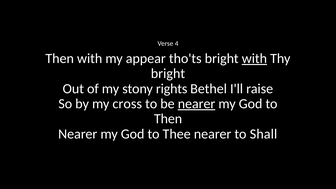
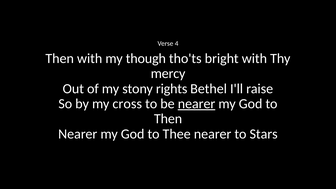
appear: appear -> though
with at (254, 58) underline: present -> none
bright at (168, 74): bright -> mercy
Shall: Shall -> Stars
